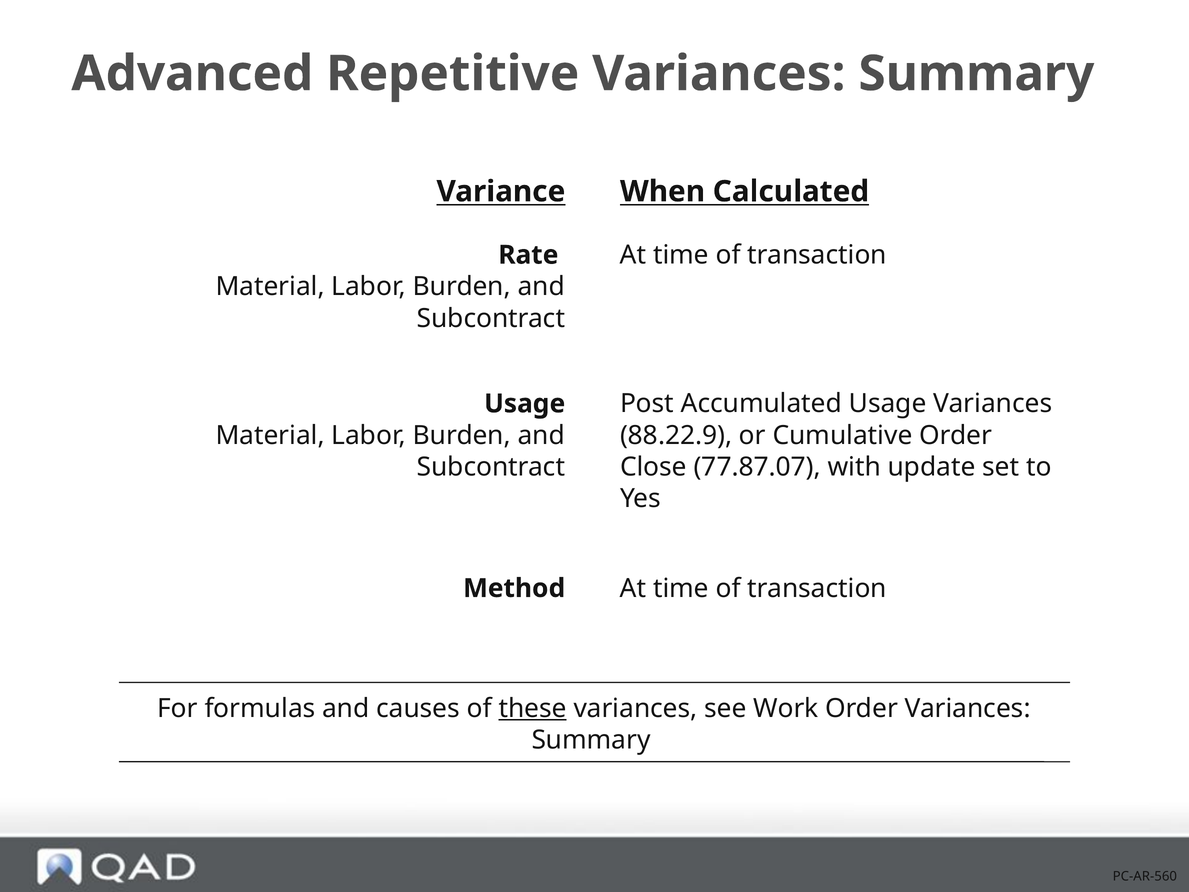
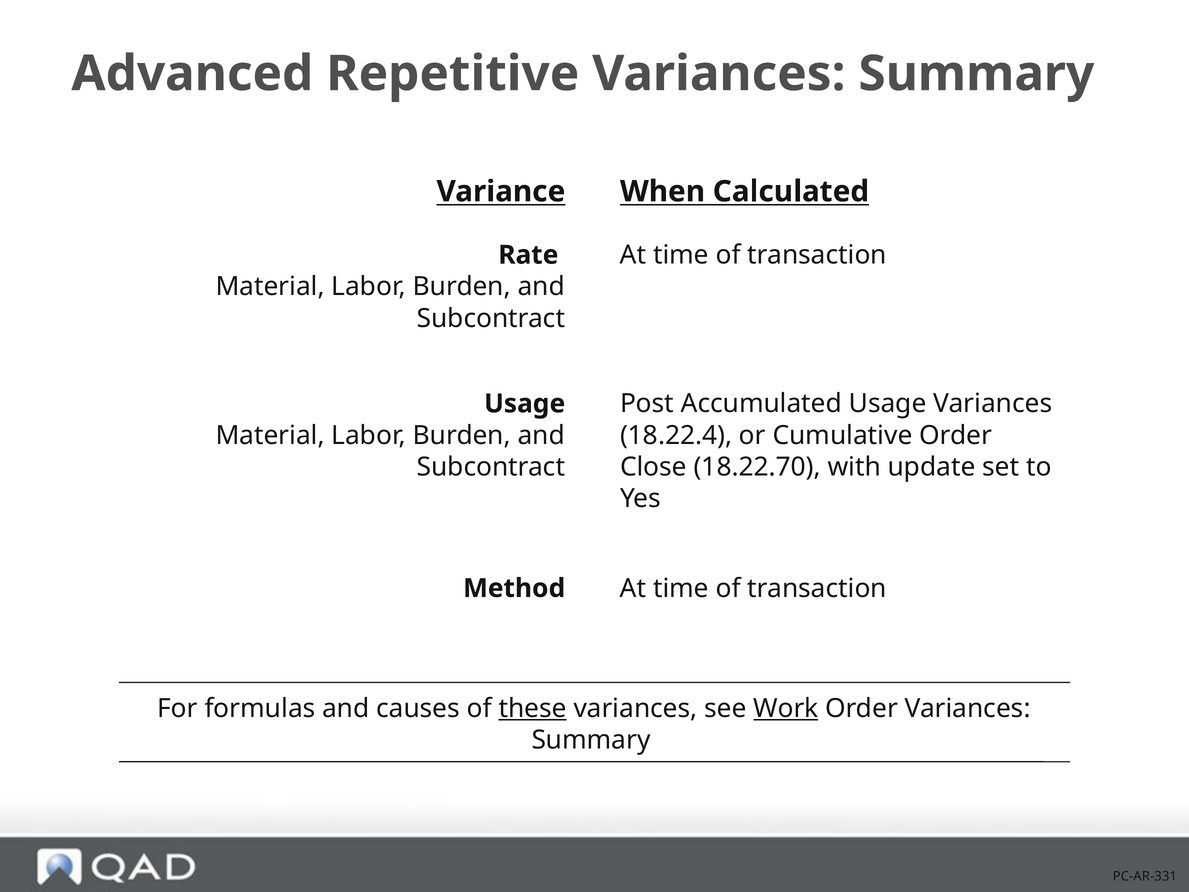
88.22.9: 88.22.9 -> 18.22.4
77.87.07: 77.87.07 -> 18.22.70
Work underline: none -> present
PC-AR-560: PC-AR-560 -> PC-AR-331
